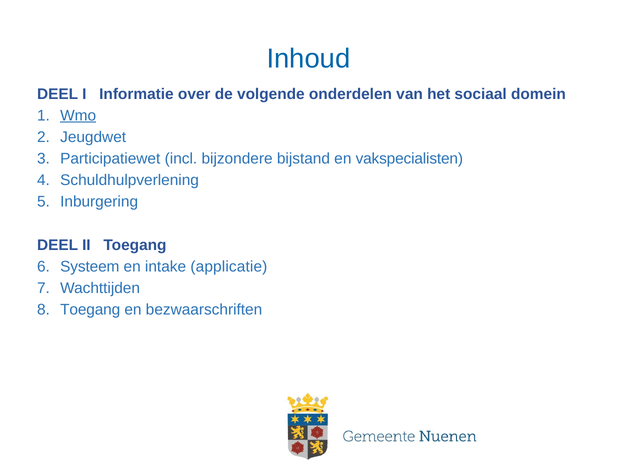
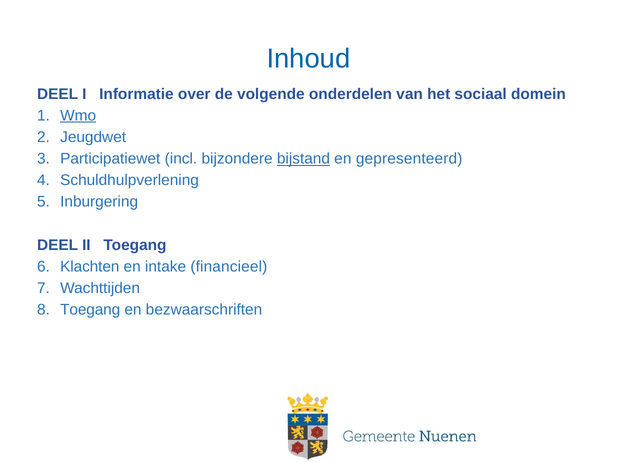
bijstand underline: none -> present
vakspecialisten: vakspecialisten -> gepresenteerd
Systeem: Systeem -> Klachten
applicatie: applicatie -> financieel
